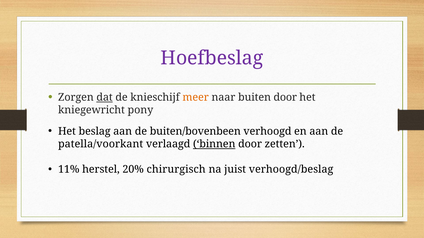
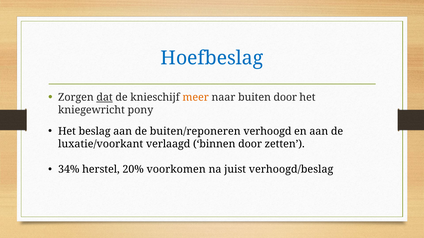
Hoefbeslag colour: purple -> blue
buiten/bovenbeen: buiten/bovenbeen -> buiten/reponeren
patella/voorkant: patella/voorkant -> luxatie/voorkant
binnen underline: present -> none
11%: 11% -> 34%
chirurgisch: chirurgisch -> voorkomen
